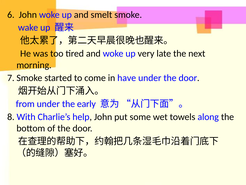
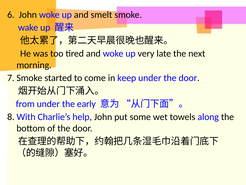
have: have -> keep
